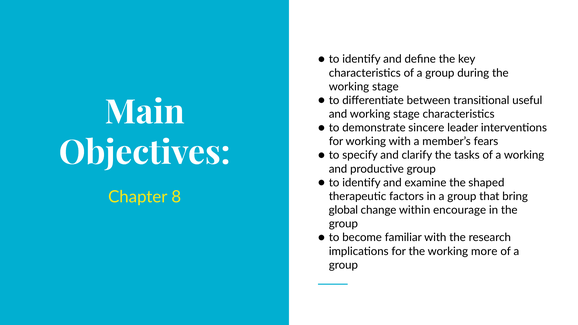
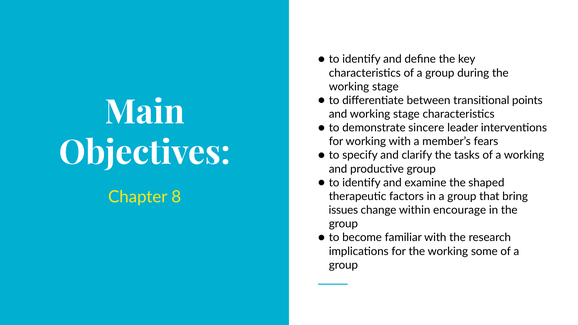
useful: useful -> points
global: global -> issues
more: more -> some
